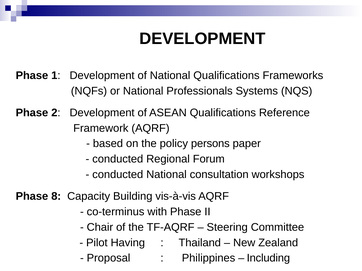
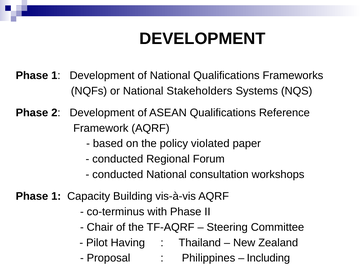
Professionals: Professionals -> Stakeholders
persons: persons -> violated
8 at (56, 197): 8 -> 1
